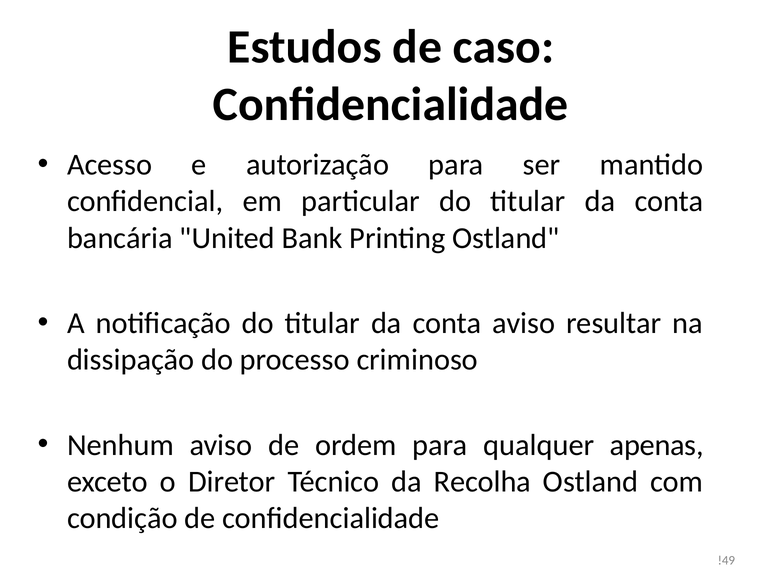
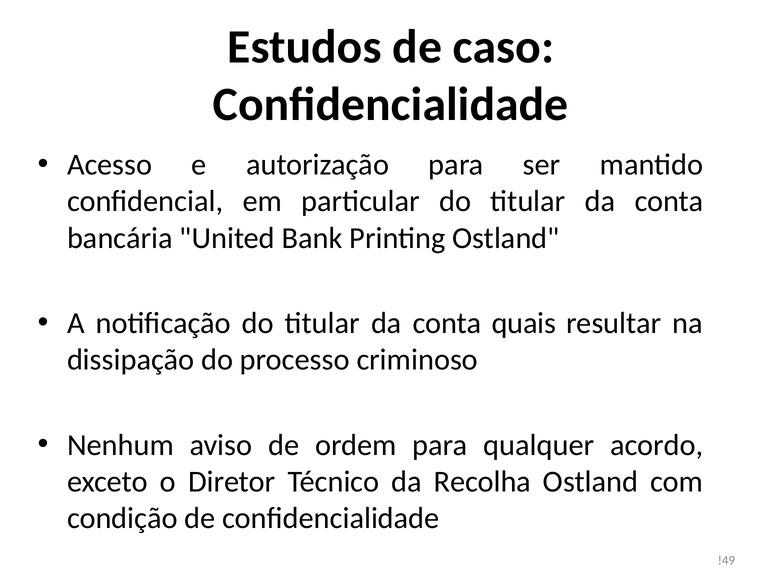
conta aviso: aviso -> quais
apenas: apenas -> acordo
